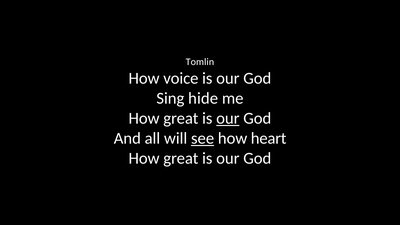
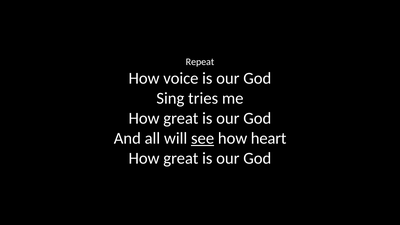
Tomlin: Tomlin -> Repeat
hide: hide -> tries
our at (228, 118) underline: present -> none
